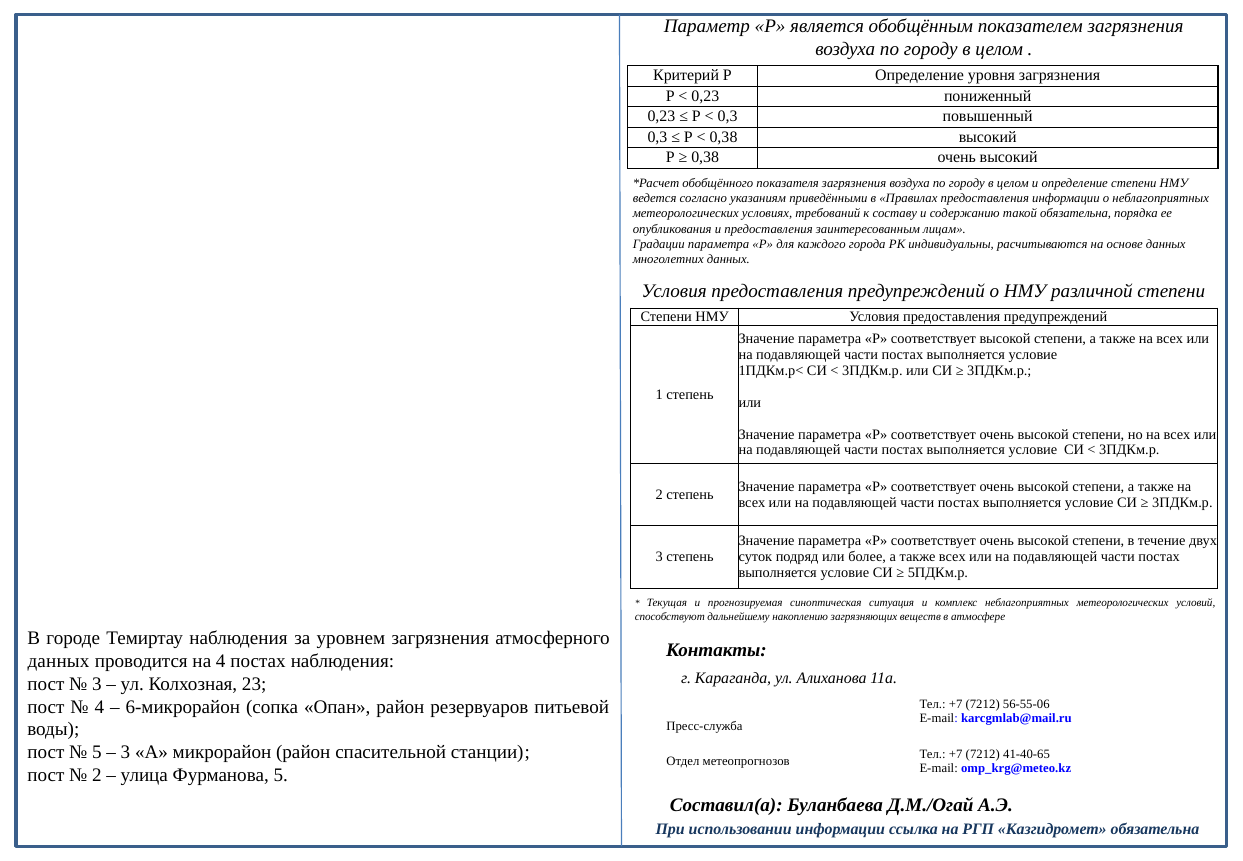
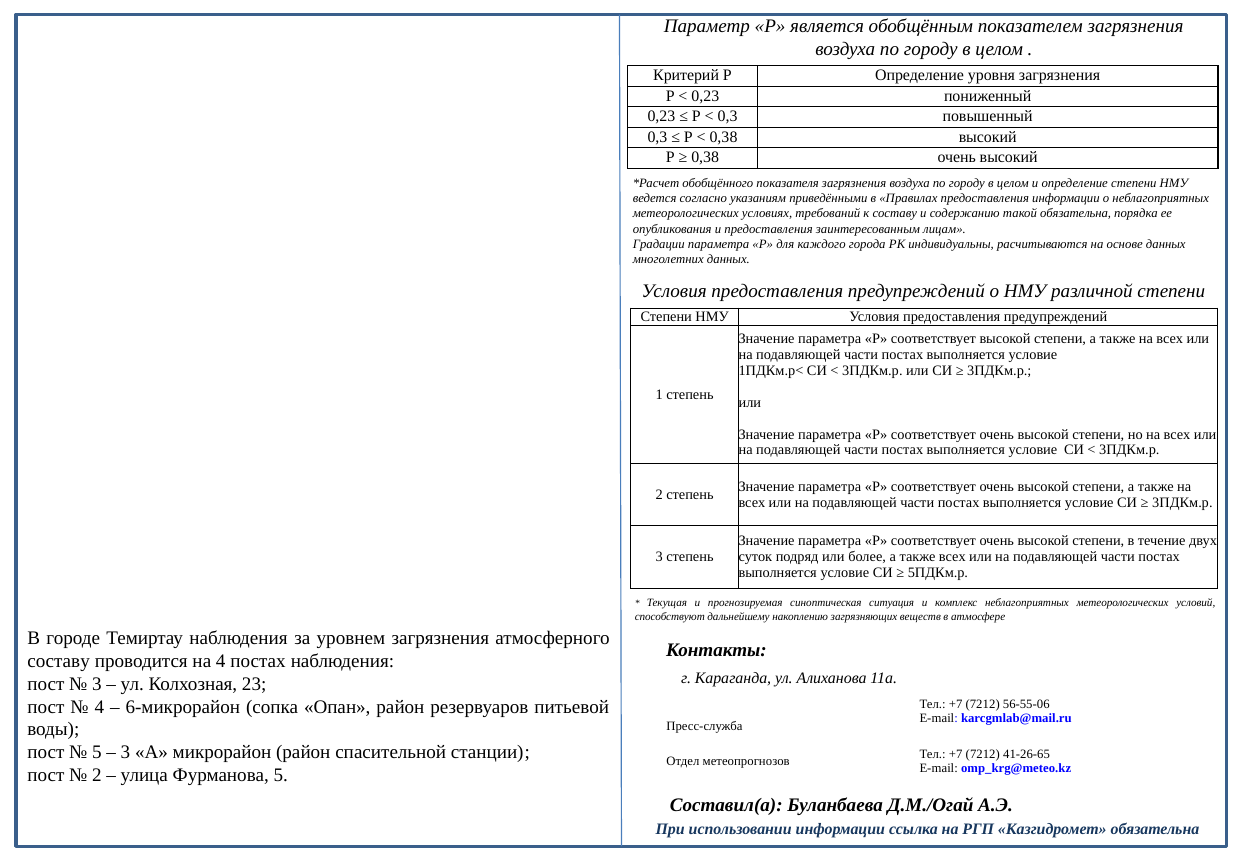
данных at (59, 660): данных -> составу
41-40-65: 41-40-65 -> 41-26-65
